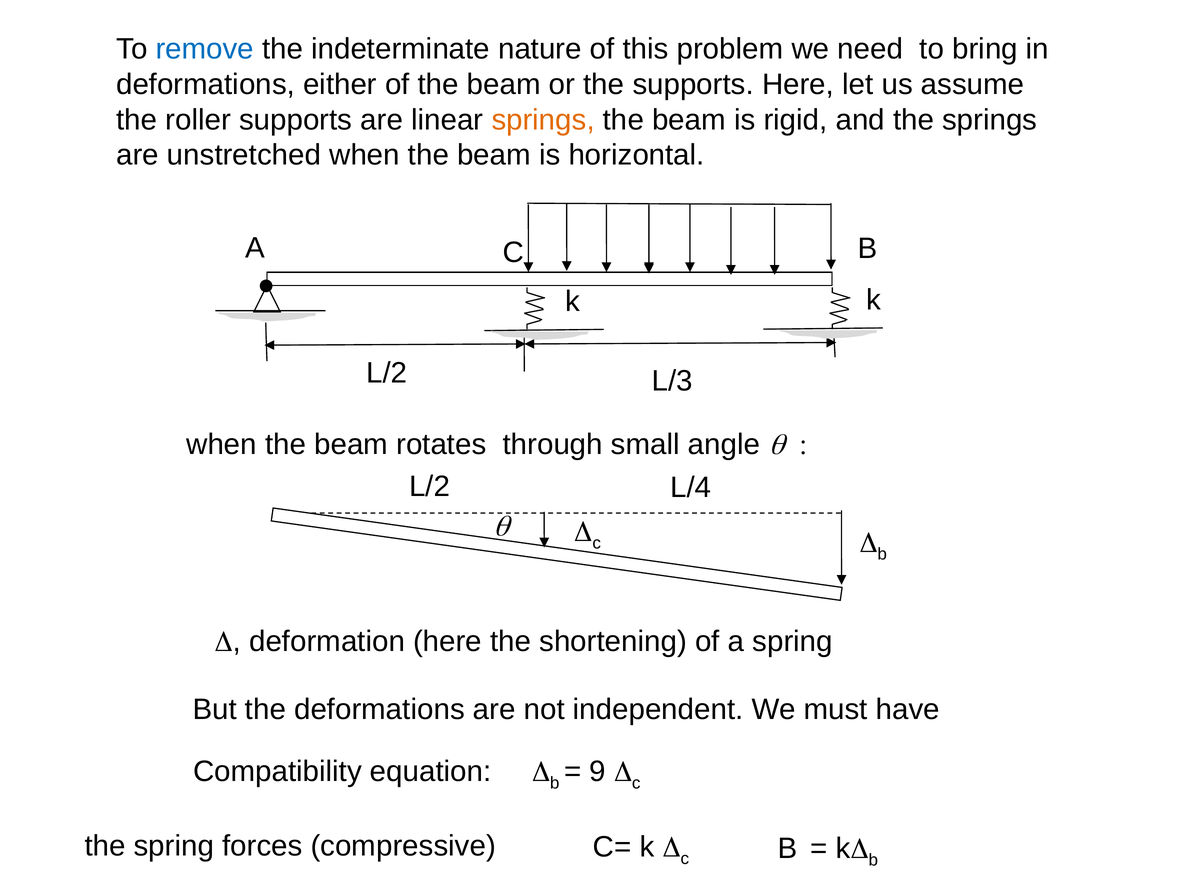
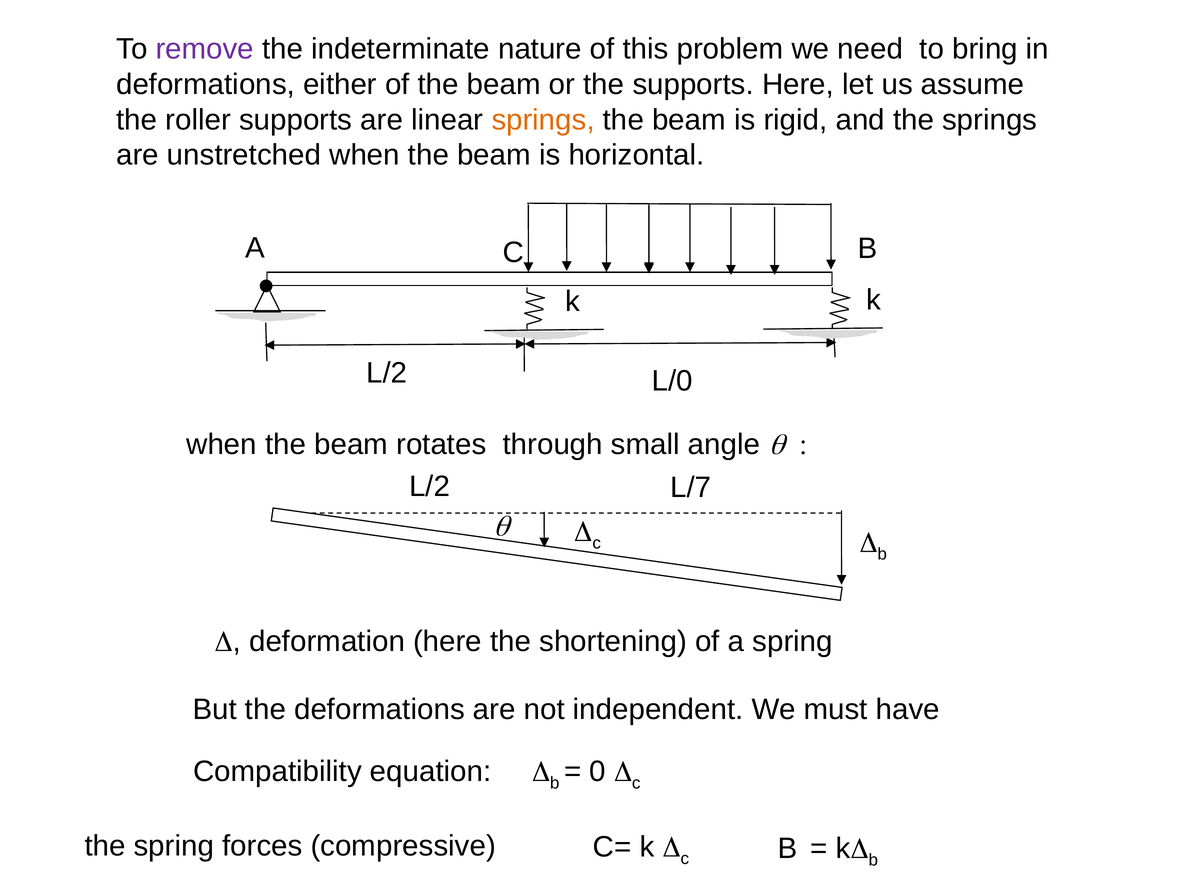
remove colour: blue -> purple
L/3: L/3 -> L/0
L/4: L/4 -> L/7
9: 9 -> 0
